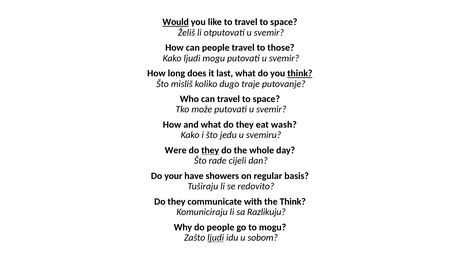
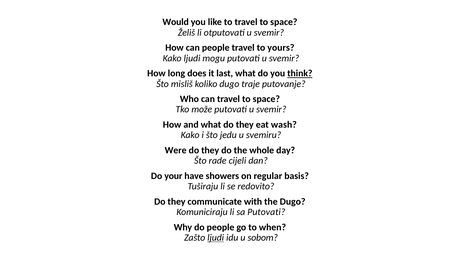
Would underline: present -> none
those: those -> yours
they at (210, 150) underline: present -> none
the Think: Think -> Dugo
sa Razlikuju: Razlikuju -> Putovati
to mogu: mogu -> when
